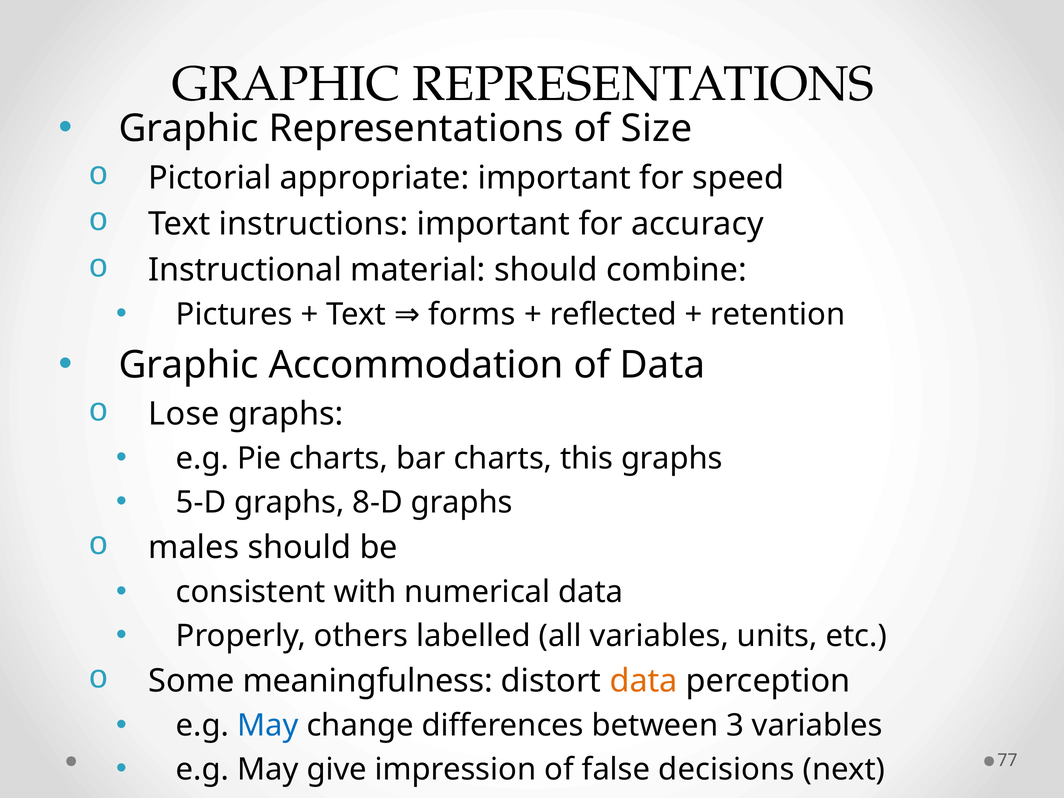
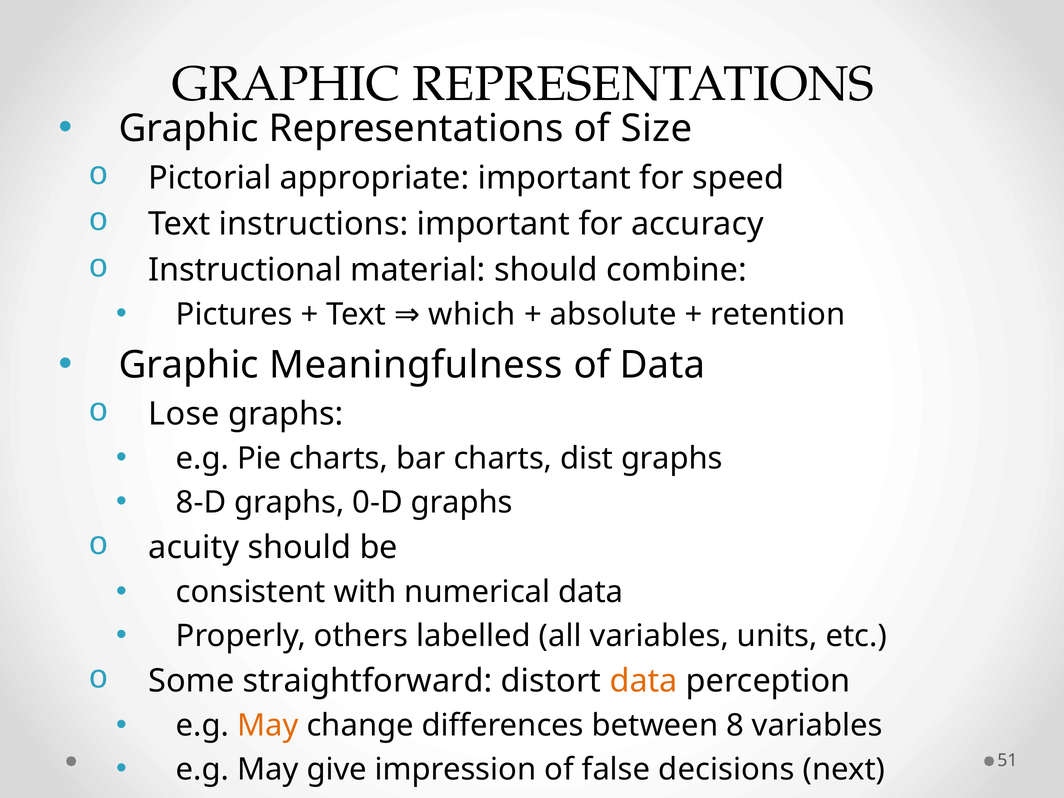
forms: forms -> which
reflected: reflected -> absolute
Accommodation: Accommodation -> Meaningfulness
this: this -> dist
5-D: 5-D -> 8-D
8-D: 8-D -> 0-D
males: males -> acuity
meaningfulness: meaningfulness -> straightforward
May at (268, 726) colour: blue -> orange
3: 3 -> 8
77: 77 -> 51
